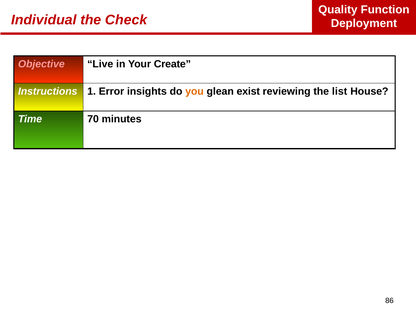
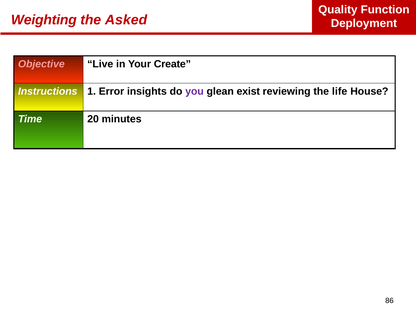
Individual: Individual -> Weighting
Check: Check -> Asked
you colour: orange -> purple
list: list -> life
70: 70 -> 20
